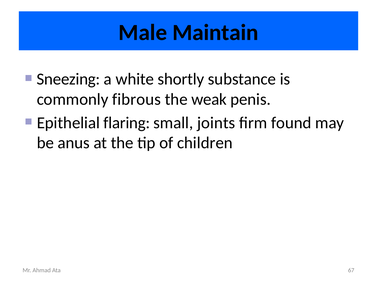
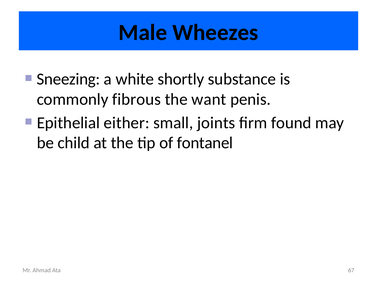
Maintain: Maintain -> Wheezes
weak: weak -> want
flaring: flaring -> either
anus: anus -> child
children: children -> fontanel
